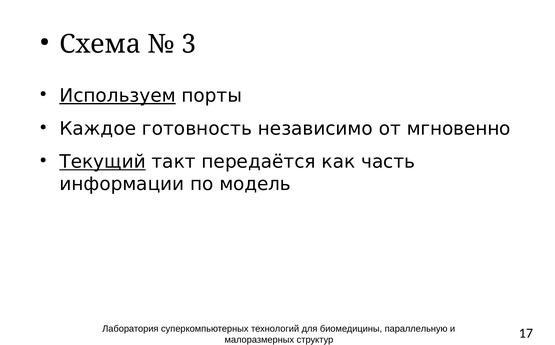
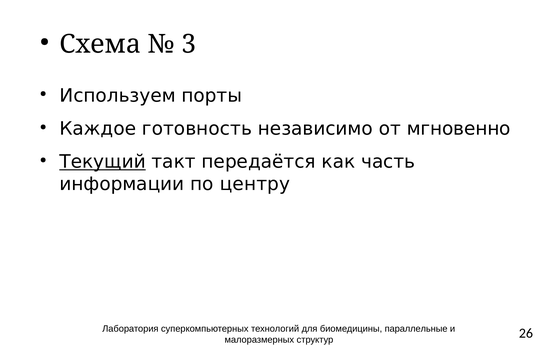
Используем underline: present -> none
модель: модель -> центру
параллельную: параллельную -> параллельные
17: 17 -> 26
